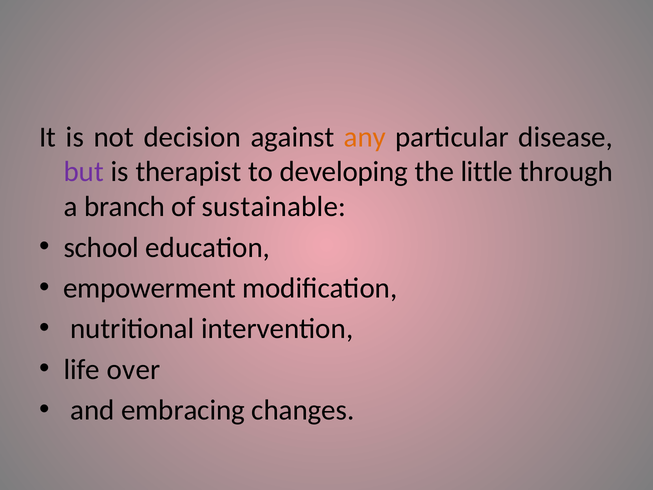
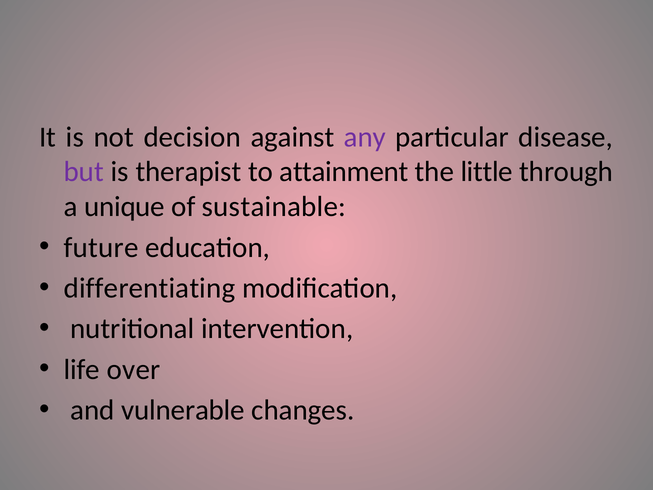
any colour: orange -> purple
developing: developing -> attainment
branch: branch -> unique
school: school -> future
empowerment: empowerment -> differentiating
embracing: embracing -> vulnerable
